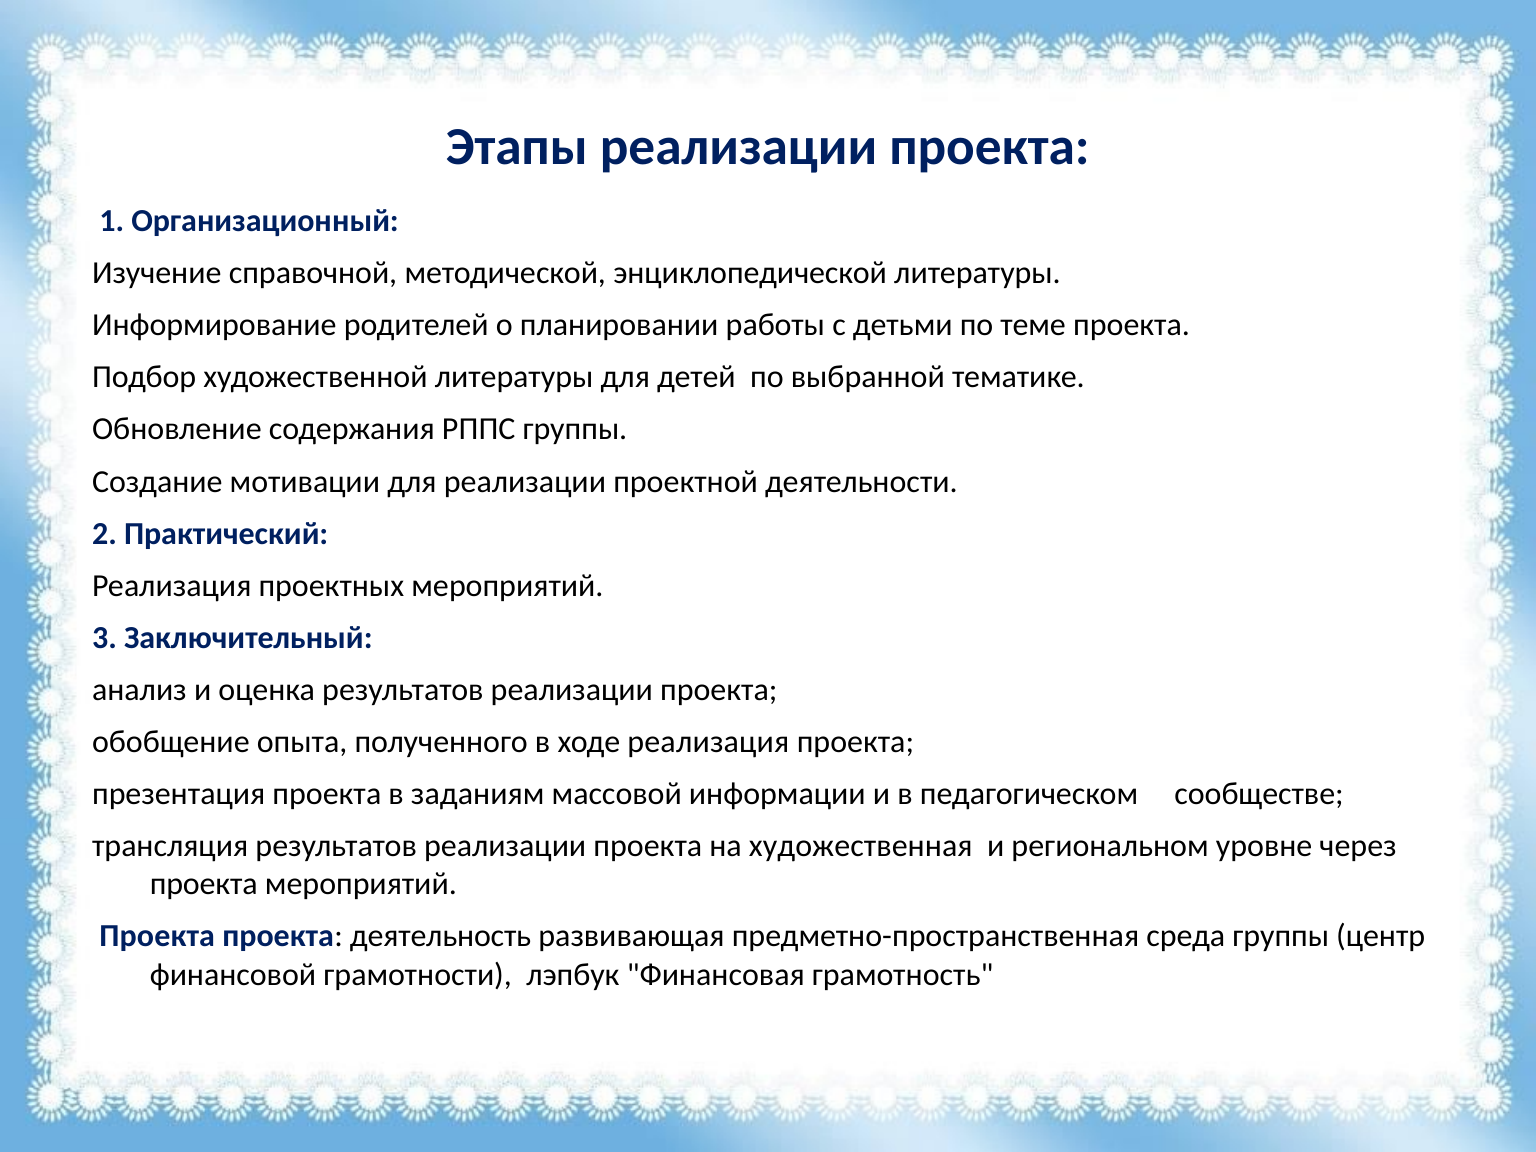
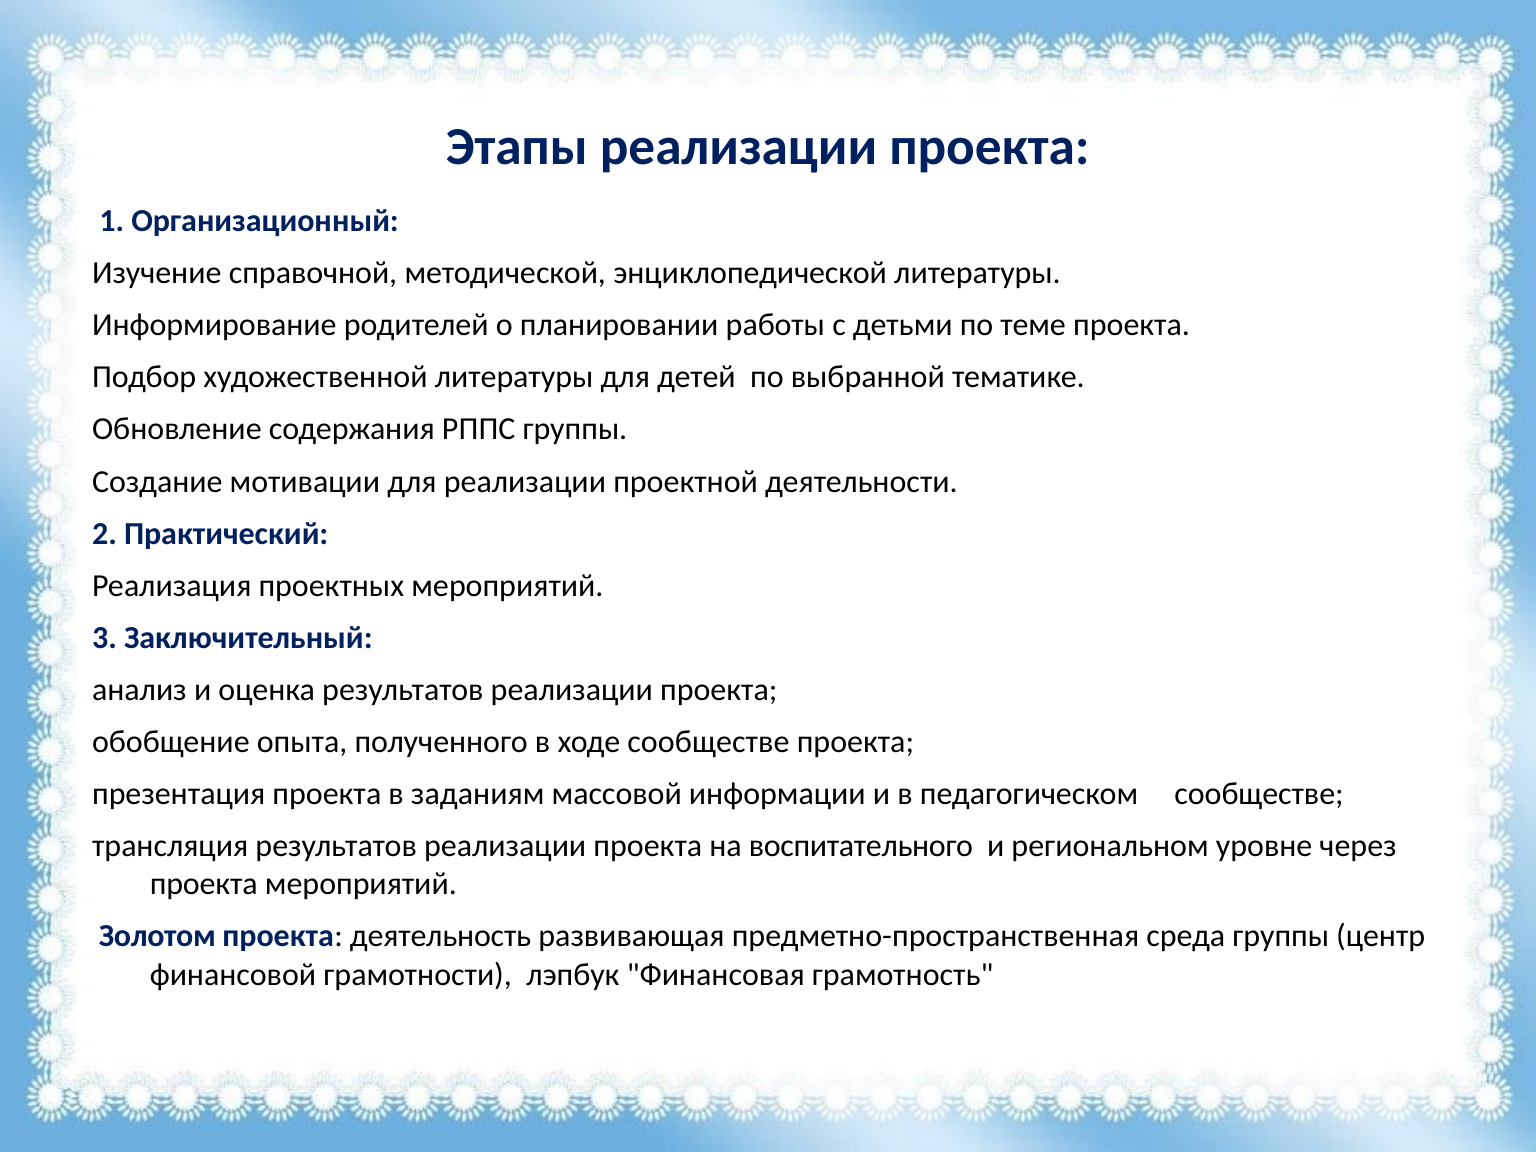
ходе реализация: реализация -> сообществе
художественная: художественная -> воспитательного
Проекта at (157, 936): Проекта -> Золотом
